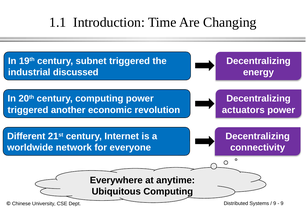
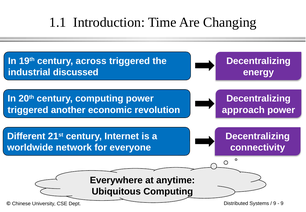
subnet: subnet -> across
actuators: actuators -> approach
